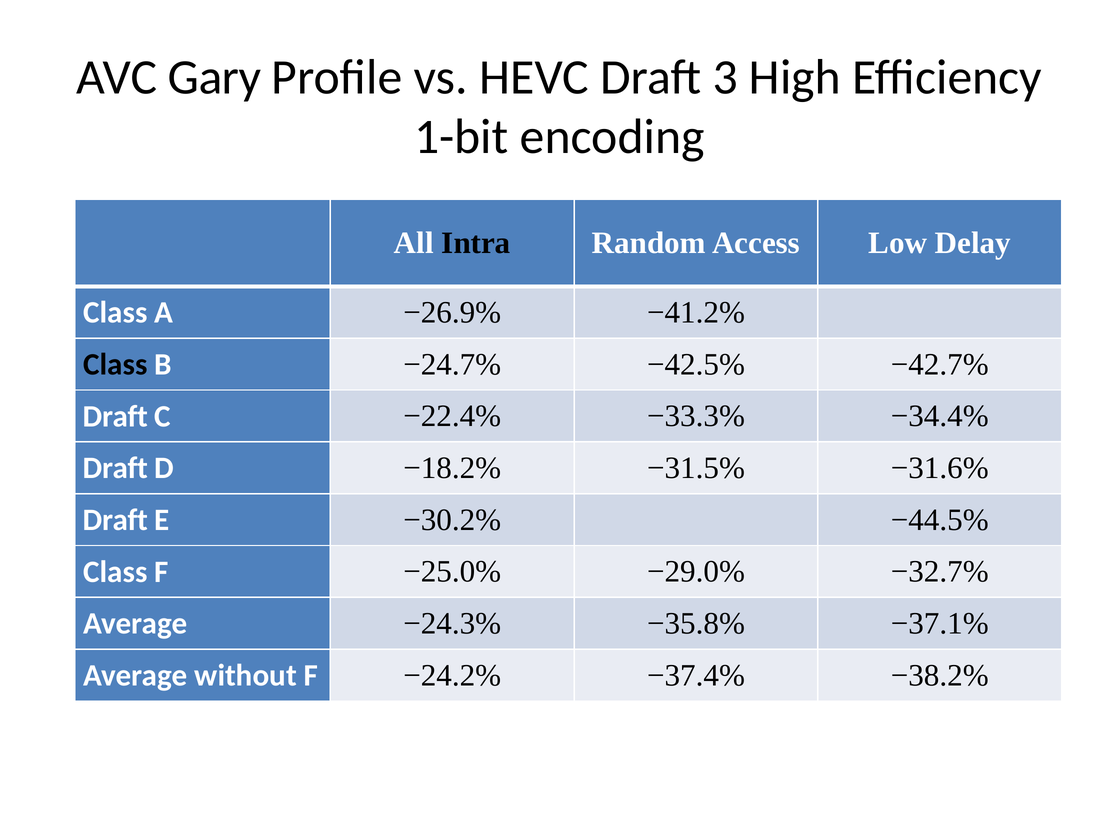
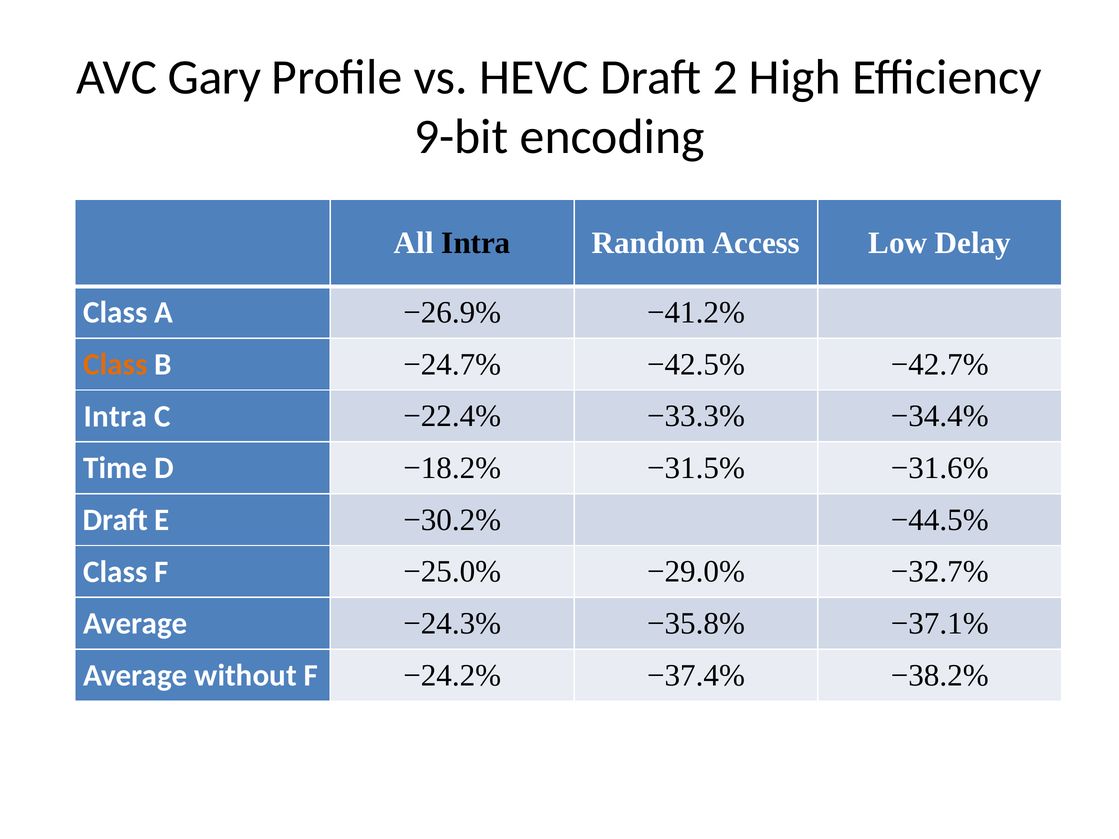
3: 3 -> 2
1-bit: 1-bit -> 9-bit
Class at (115, 365) colour: black -> orange
Draft at (116, 416): Draft -> Intra
Draft at (116, 468): Draft -> Time
